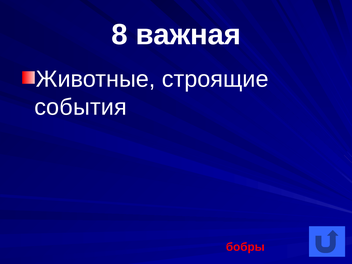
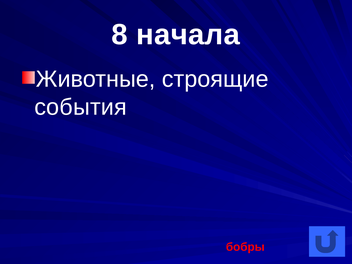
важная: важная -> начала
